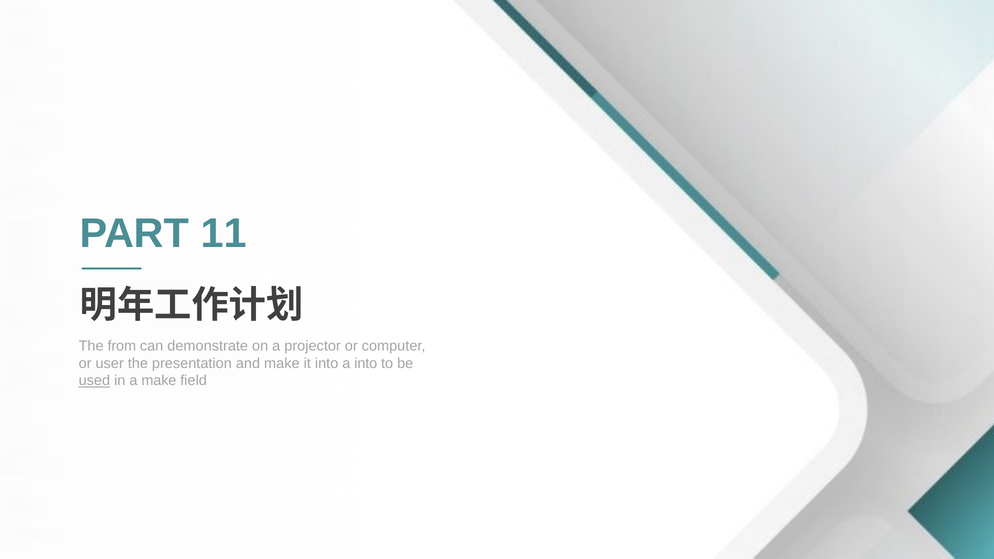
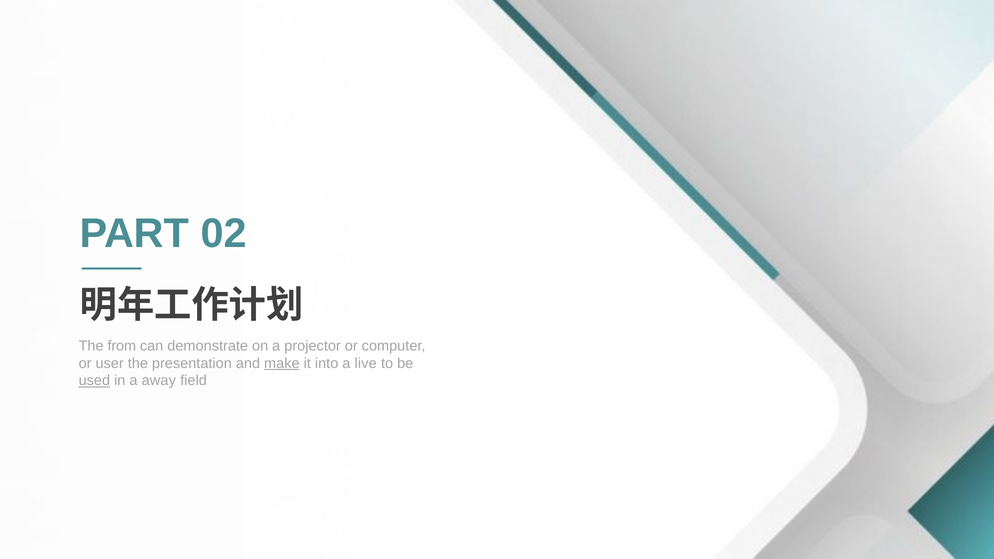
11: 11 -> 02
make at (282, 363) underline: none -> present
a into: into -> live
a make: make -> away
